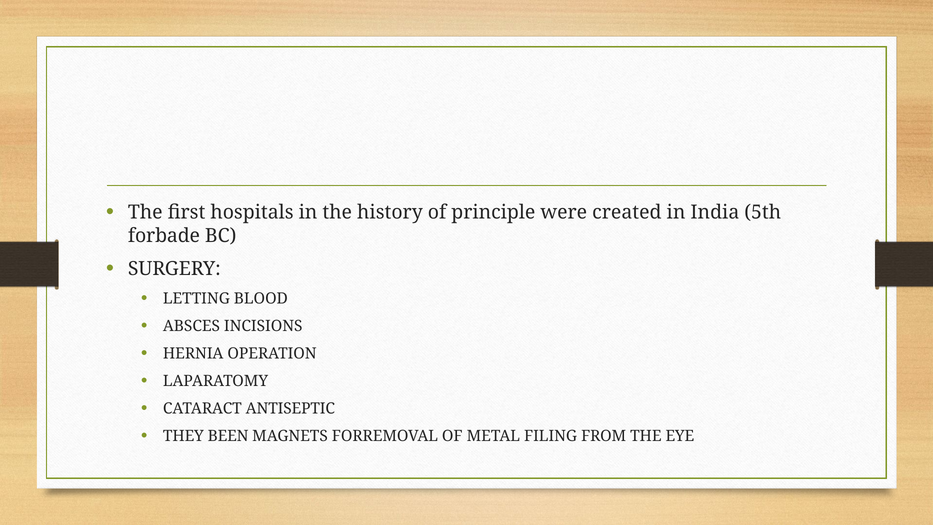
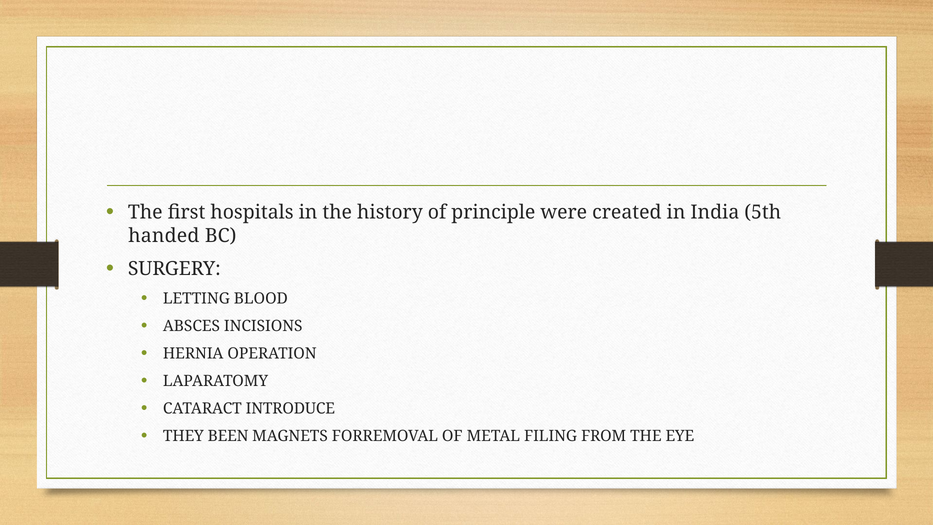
forbade: forbade -> handed
ANTISEPTIC: ANTISEPTIC -> INTRODUCE
